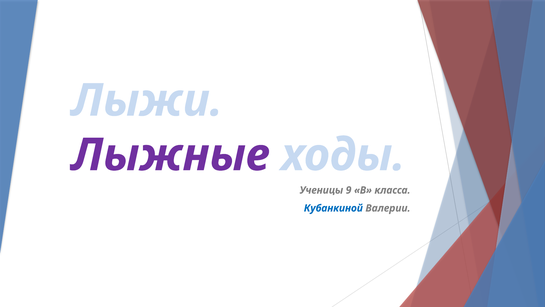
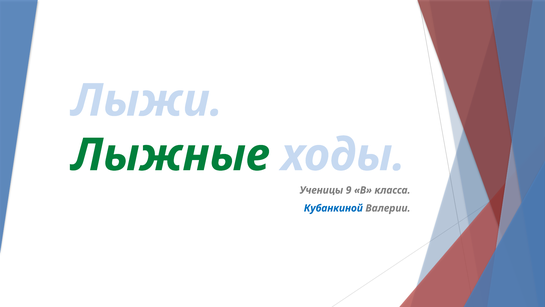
Лыжные colour: purple -> green
